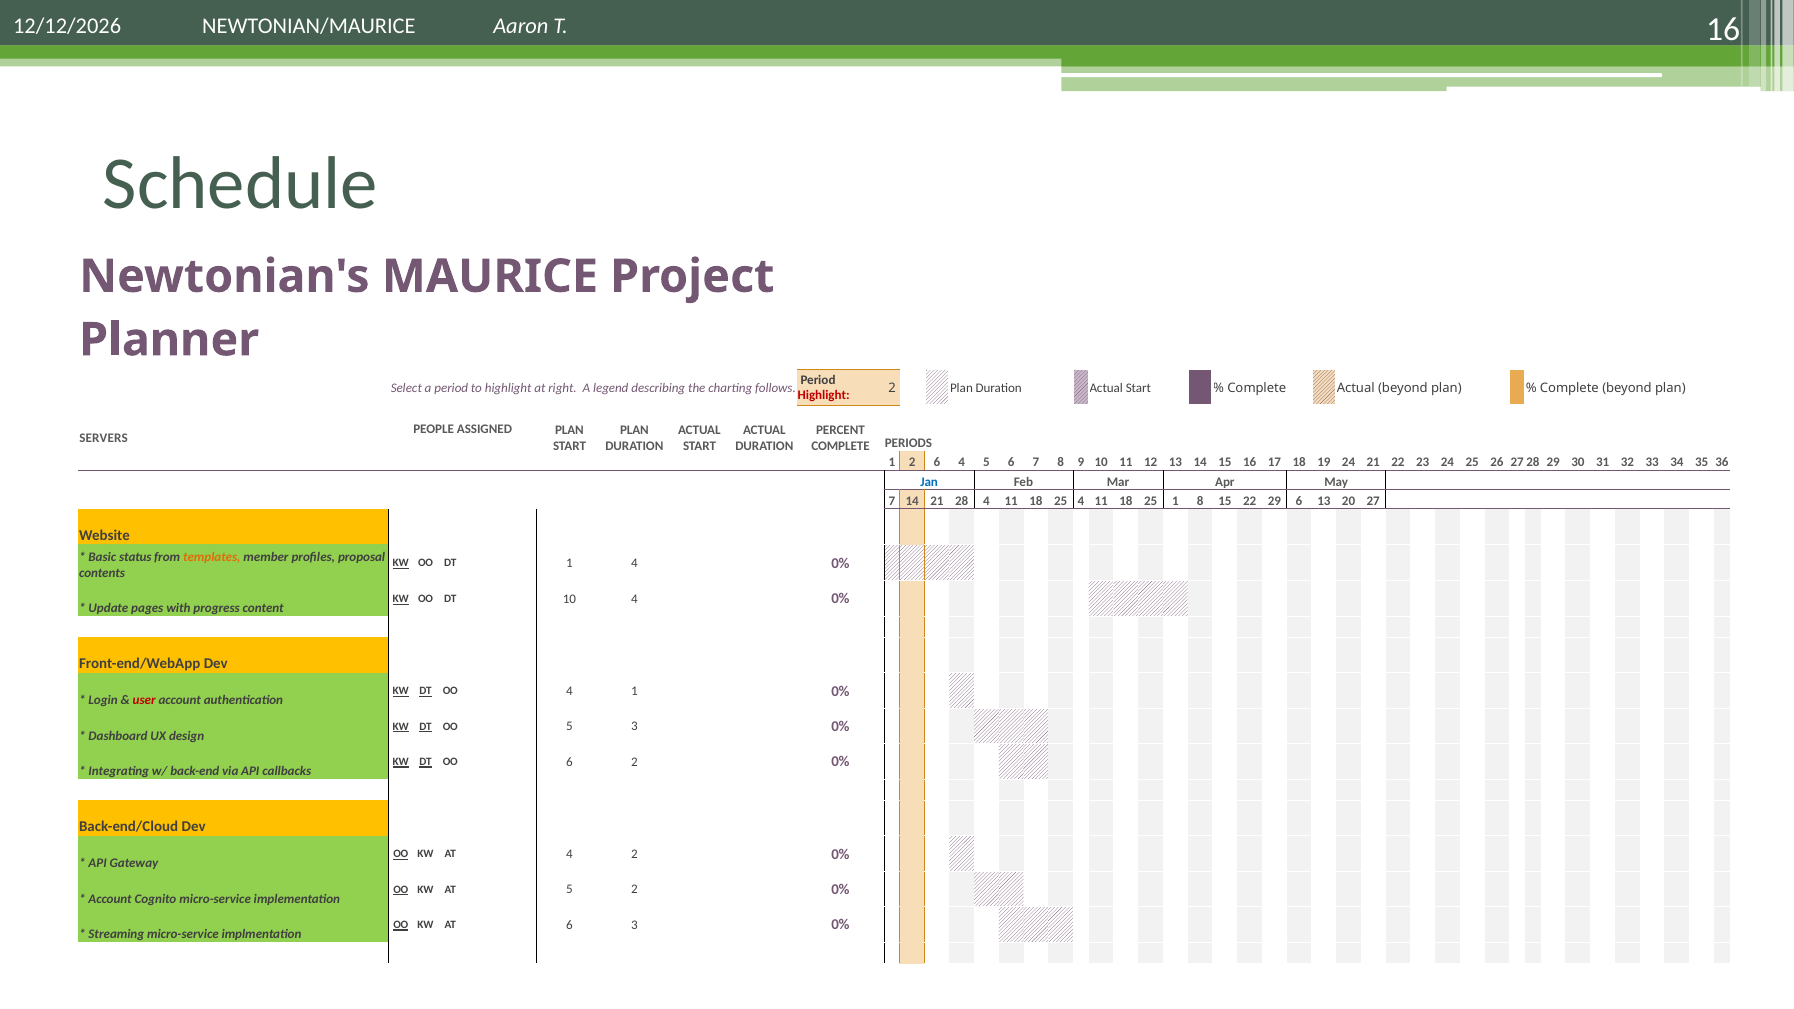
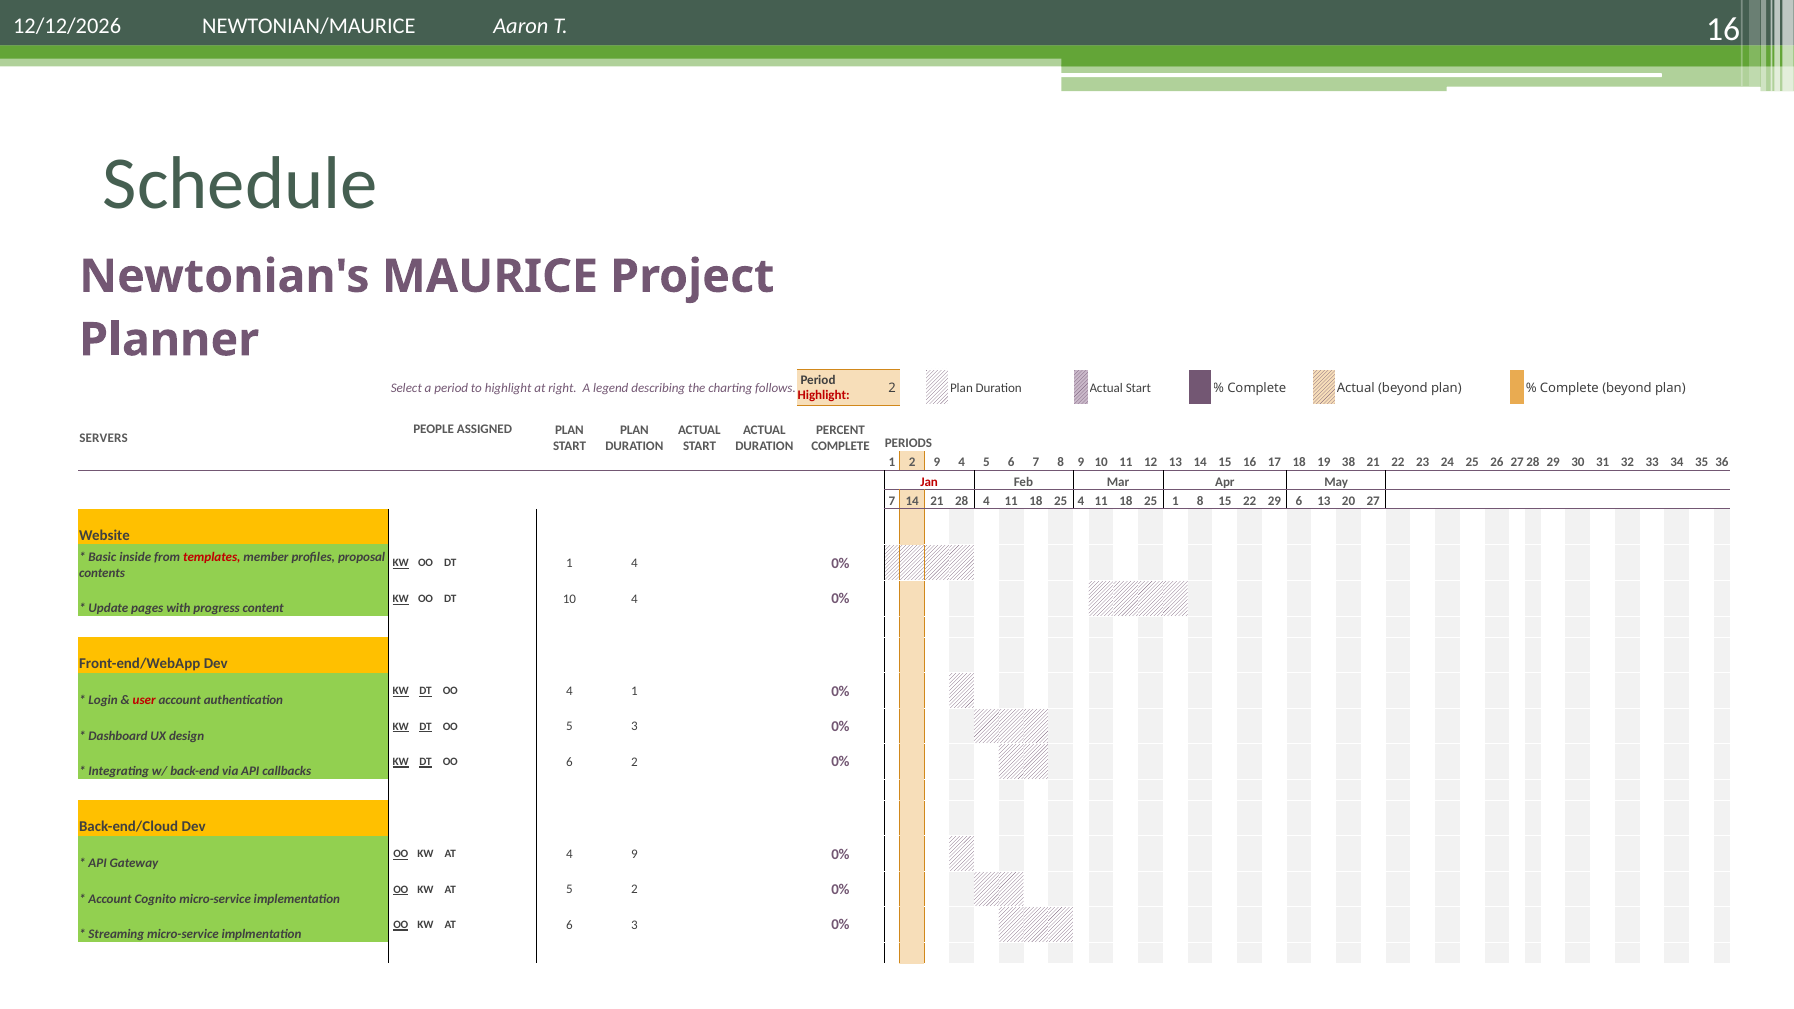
2 6: 6 -> 9
19 24: 24 -> 38
Jan colour: blue -> red
status: status -> inside
templates colour: orange -> red
4 2: 2 -> 9
